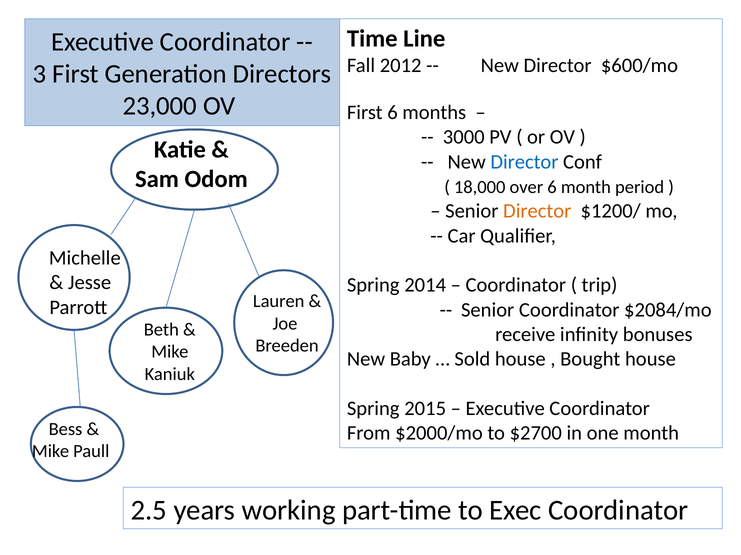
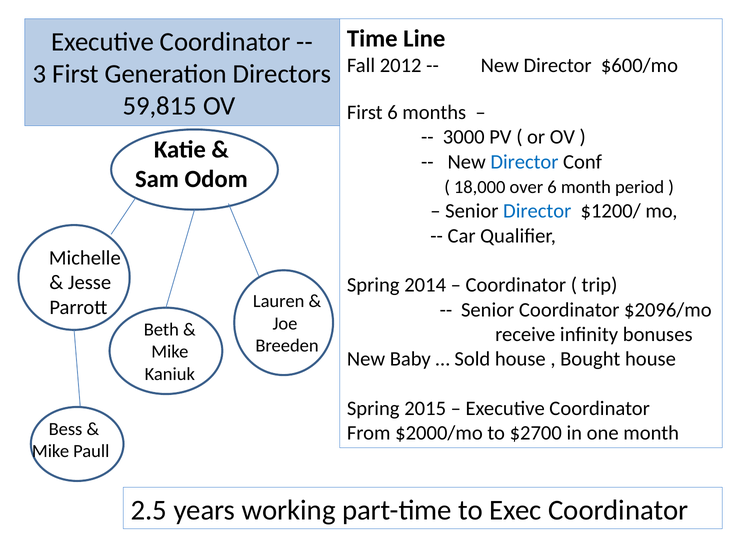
23,000: 23,000 -> 59,815
Director at (537, 211) colour: orange -> blue
$2084/mo: $2084/mo -> $2096/mo
